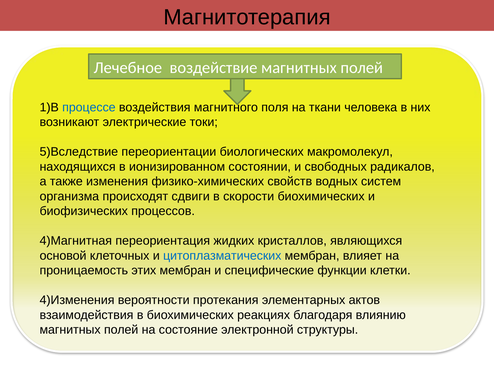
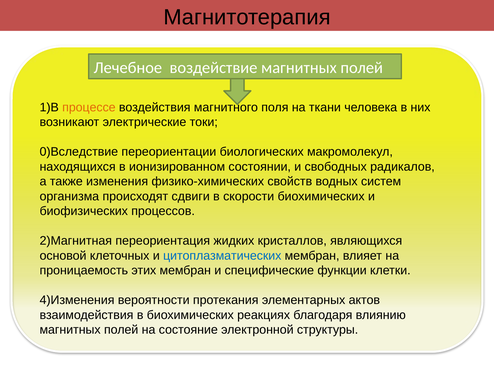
процессе colour: blue -> orange
5)Вследствие: 5)Вследствие -> 0)Вследствие
4)Магнитная: 4)Магнитная -> 2)Магнитная
